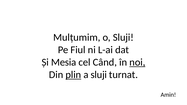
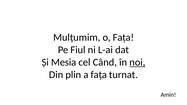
o Sluji: Sluji -> Fața
plin underline: present -> none
a sluji: sluji -> fața
